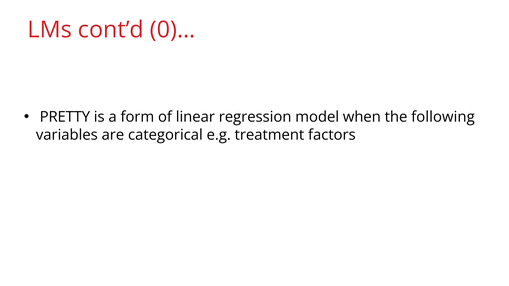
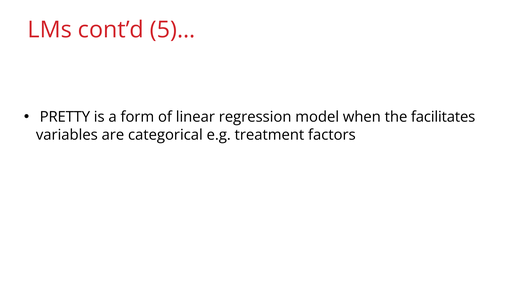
0)…: 0)… -> 5)…
following: following -> facilitates
